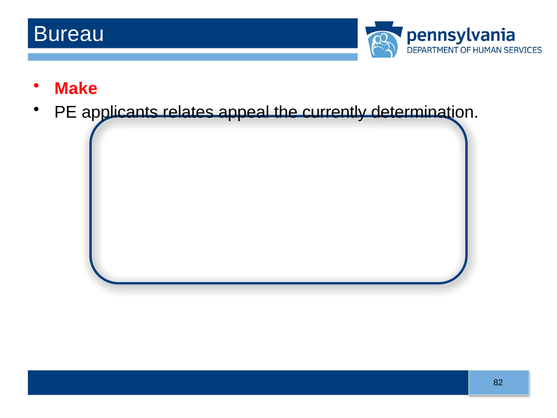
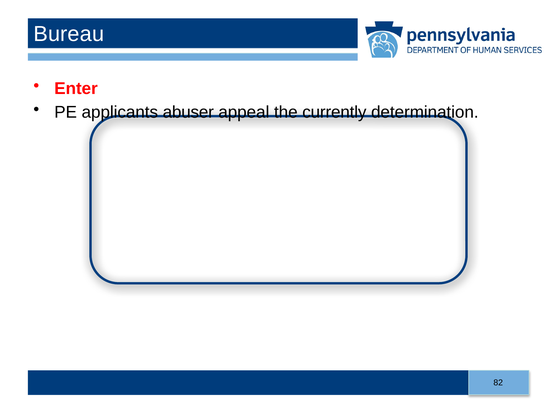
Make: Make -> Enter
relates: relates -> abuser
